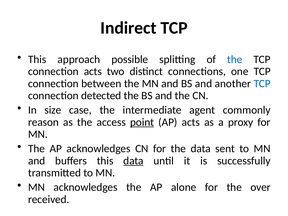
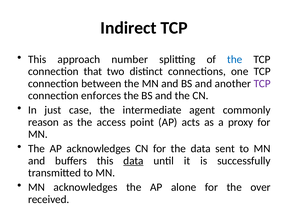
possible: possible -> number
connection acts: acts -> that
TCP at (262, 84) colour: blue -> purple
detected: detected -> enforces
size: size -> just
point underline: present -> none
